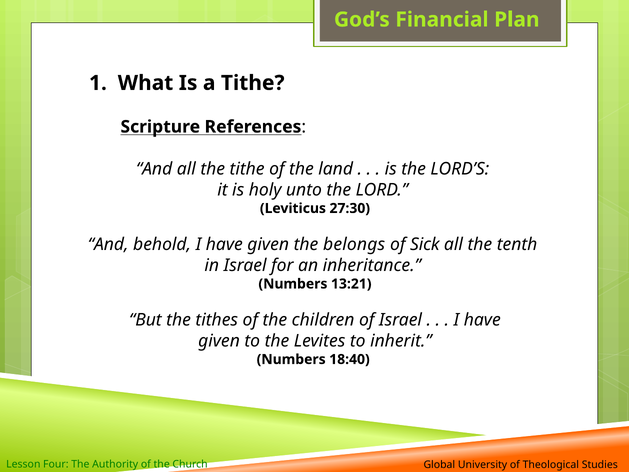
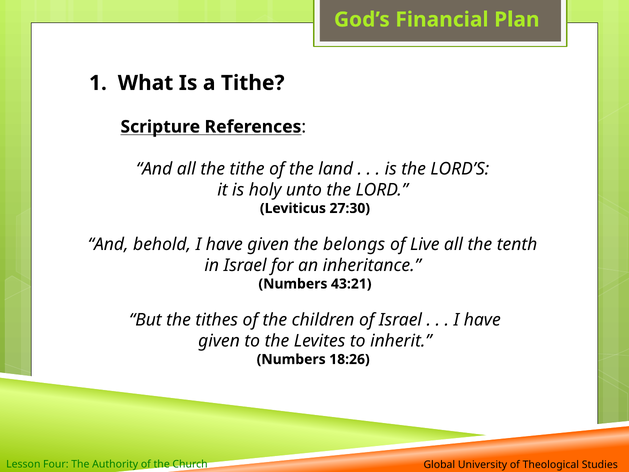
Sick: Sick -> Live
13:21: 13:21 -> 43:21
18:40: 18:40 -> 18:26
